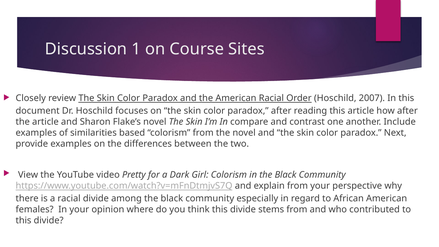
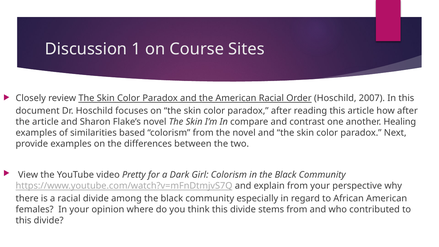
Include: Include -> Healing
